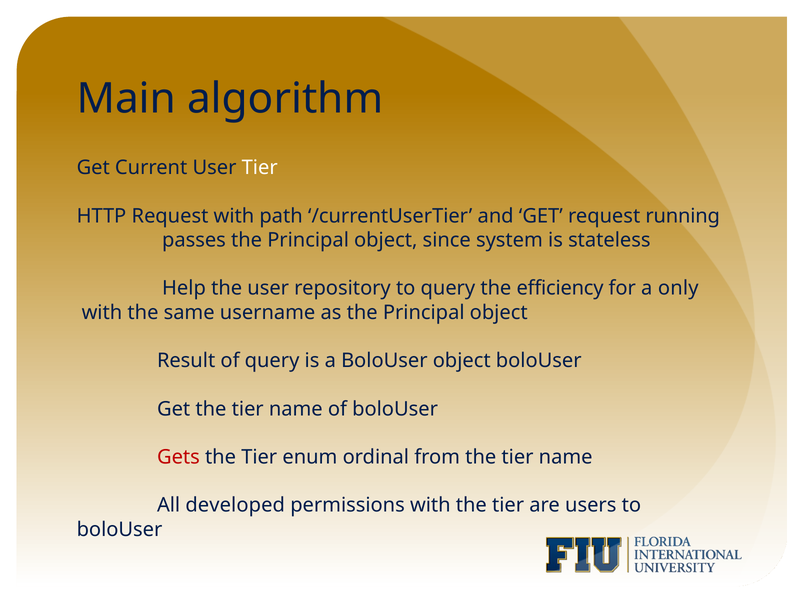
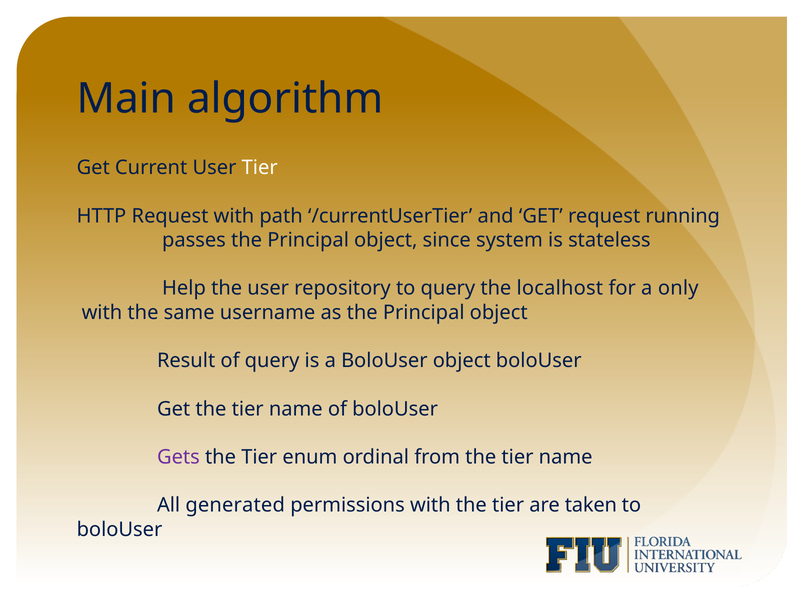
efficiency: efficiency -> localhost
Gets colour: red -> purple
developed: developed -> generated
users: users -> taken
